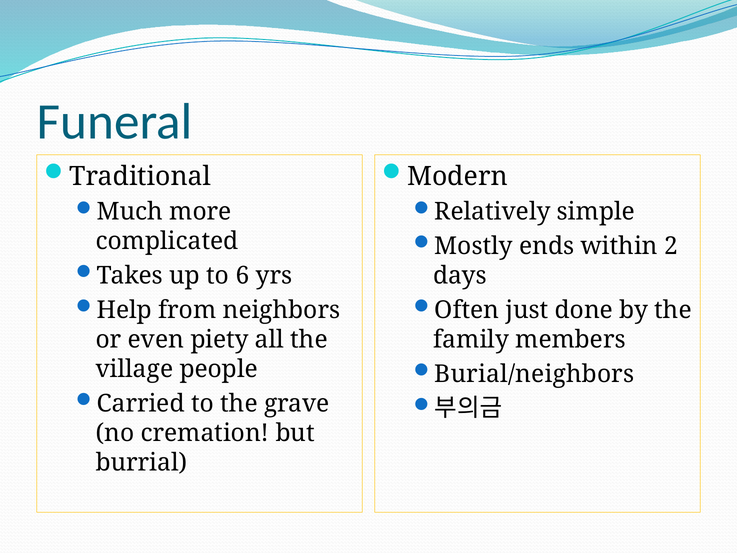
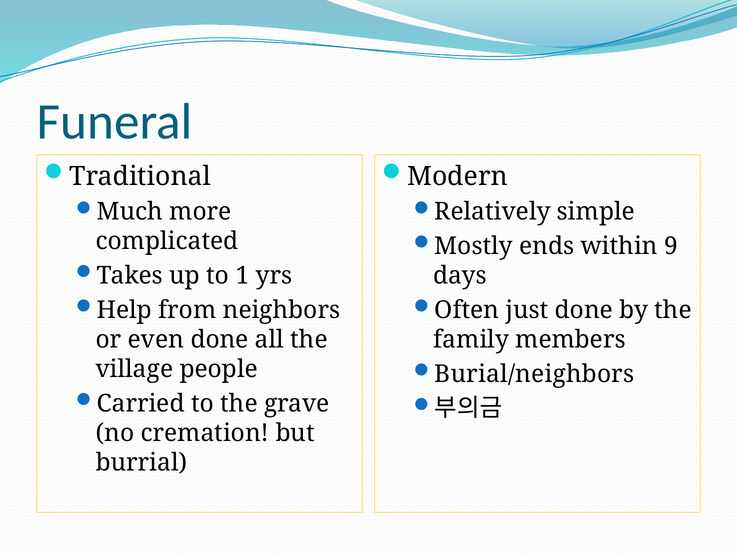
2: 2 -> 9
6: 6 -> 1
even piety: piety -> done
